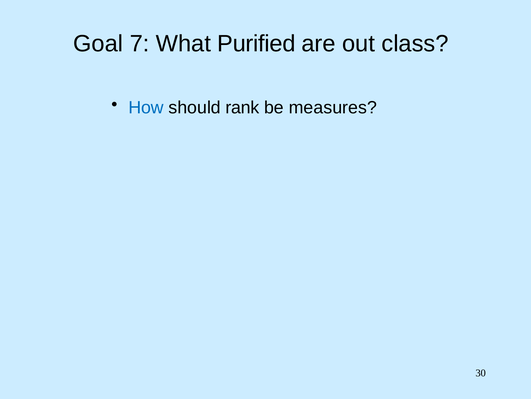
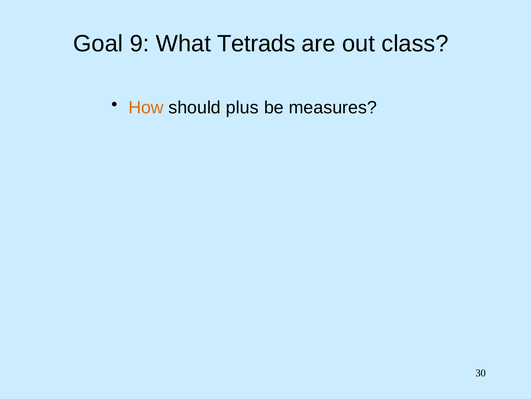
7: 7 -> 9
Purified: Purified -> Tetrads
How colour: blue -> orange
rank: rank -> plus
